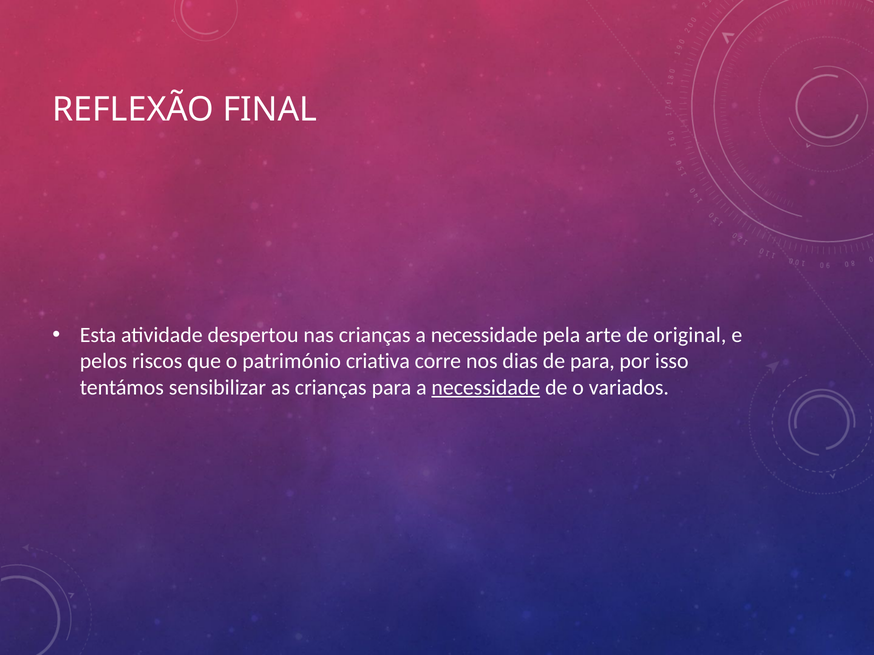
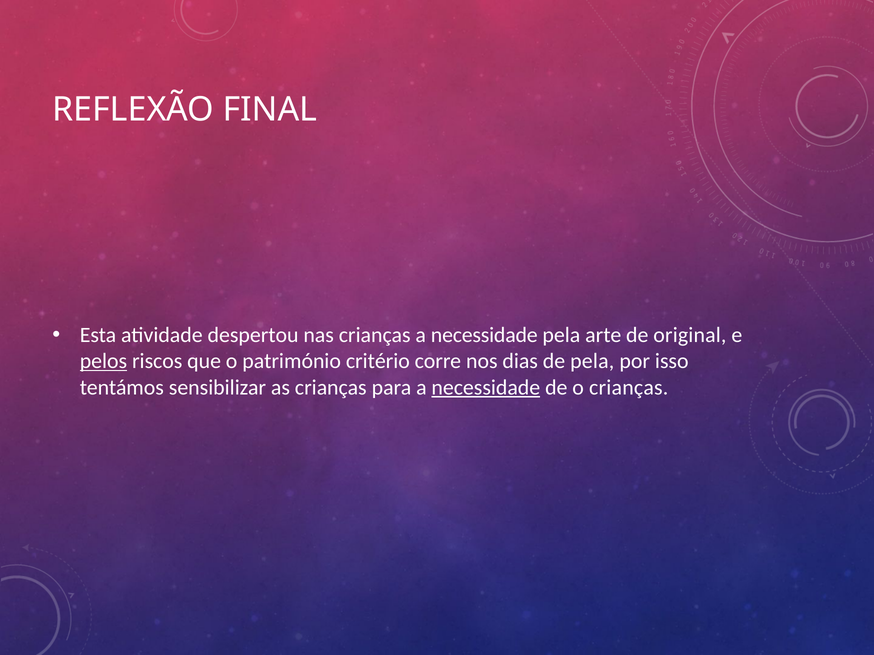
pelos underline: none -> present
criativa: criativa -> critério
de para: para -> pela
o variados: variados -> crianças
